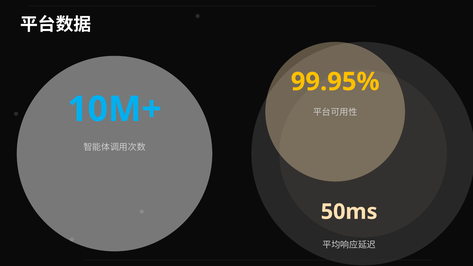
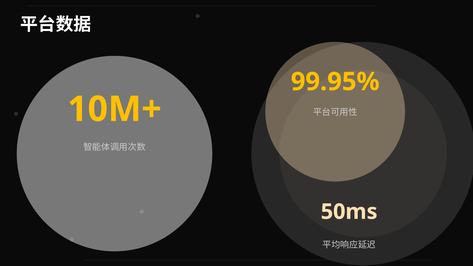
10M+ colour: light blue -> yellow
